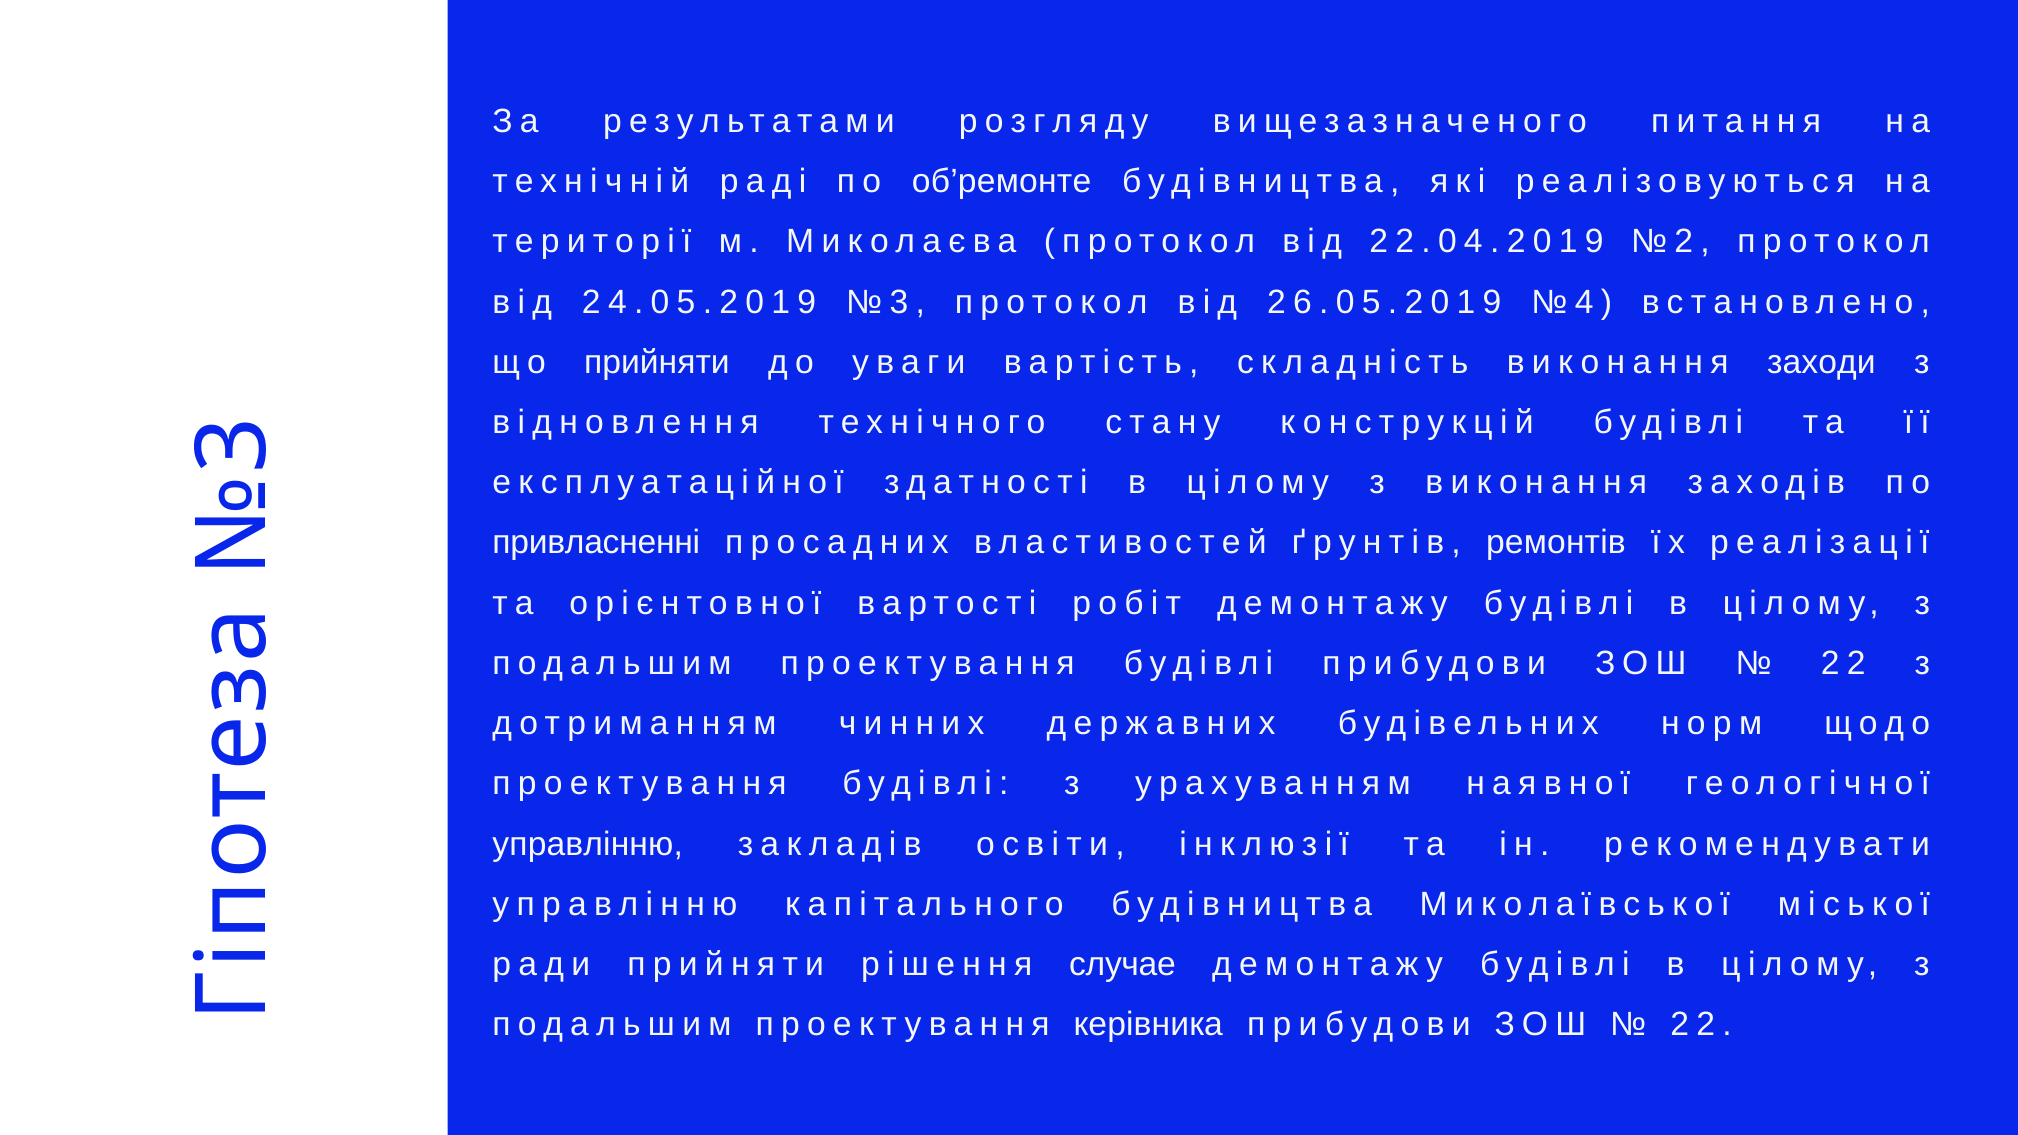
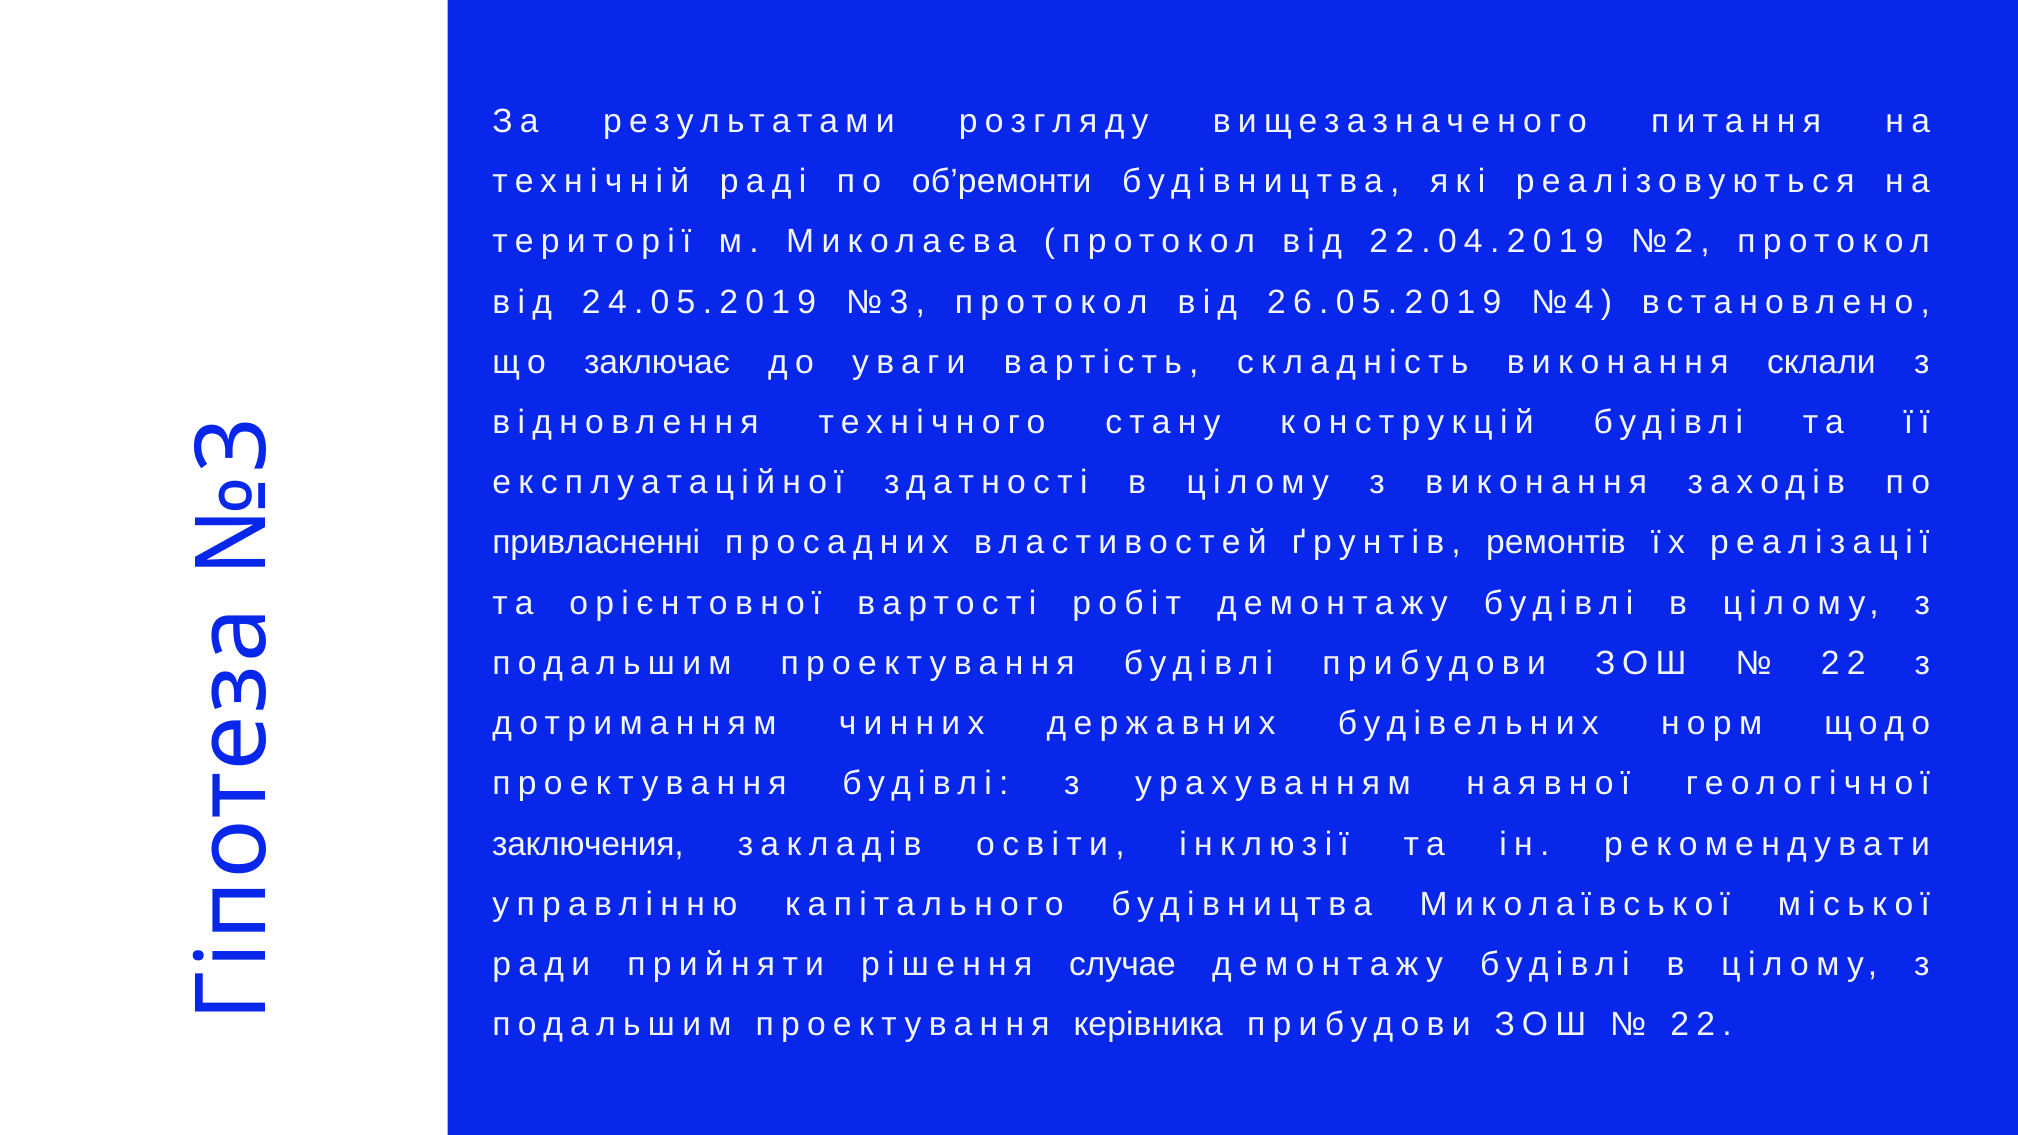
об’ремонте: об’ремонте -> об’ремонти
що прийняти: прийняти -> заключає
заходи: заходи -> склали
управлінню at (588, 844): управлінню -> заключения
